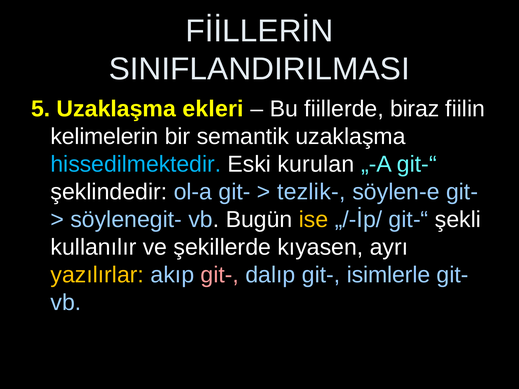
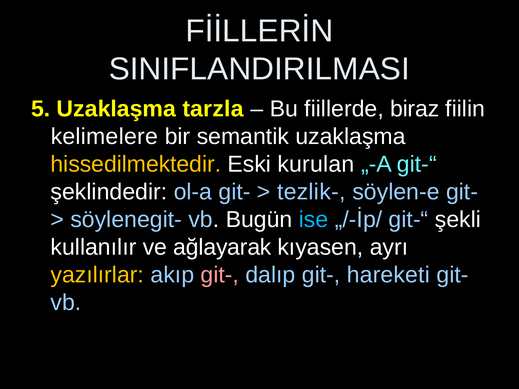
ekleri: ekleri -> tarzla
kelimelerin: kelimelerin -> kelimelere
hissedilmektedir colour: light blue -> yellow
ise colour: yellow -> light blue
şekillerde: şekillerde -> ağlayarak
isimlerle: isimlerle -> hareketi
